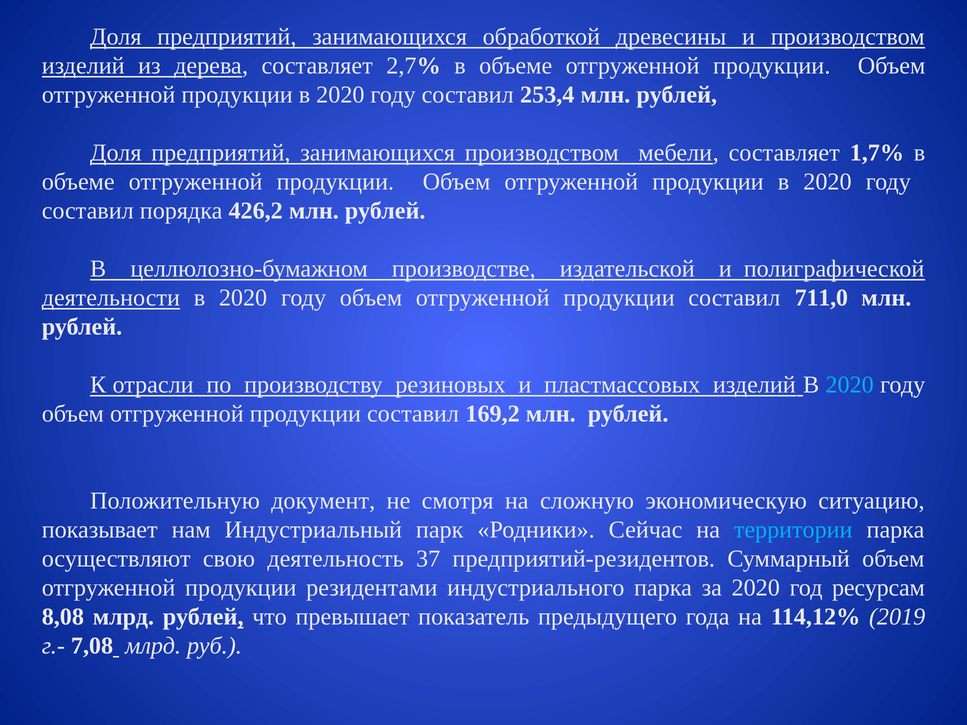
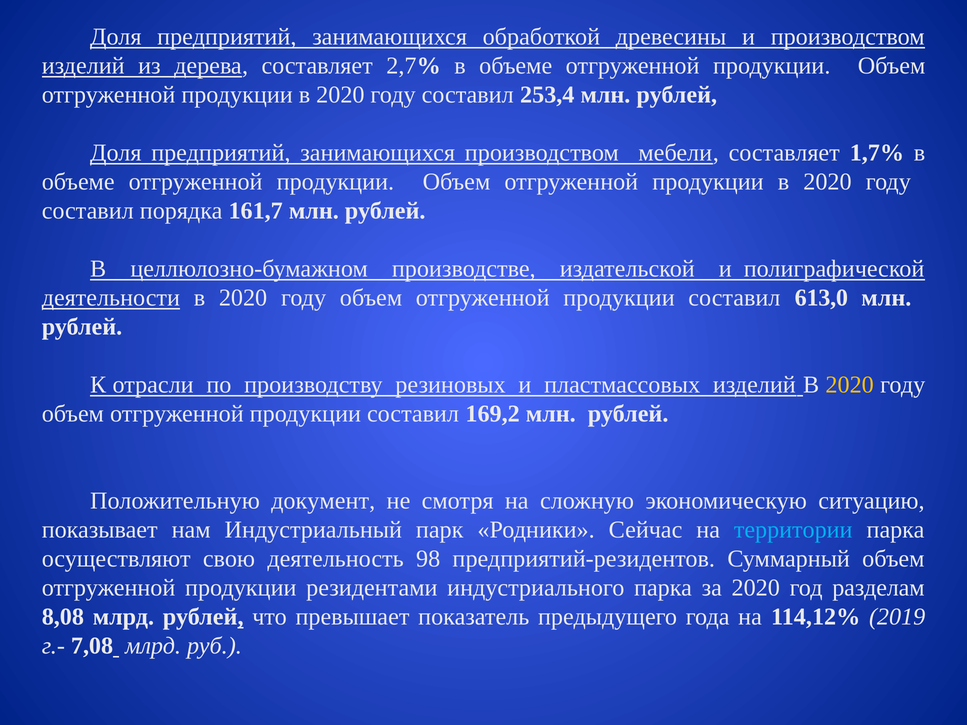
426,2: 426,2 -> 161,7
711,0: 711,0 -> 613,0
2020 at (850, 385) colour: light blue -> yellow
37: 37 -> 98
ресурсам: ресурсам -> разделам
